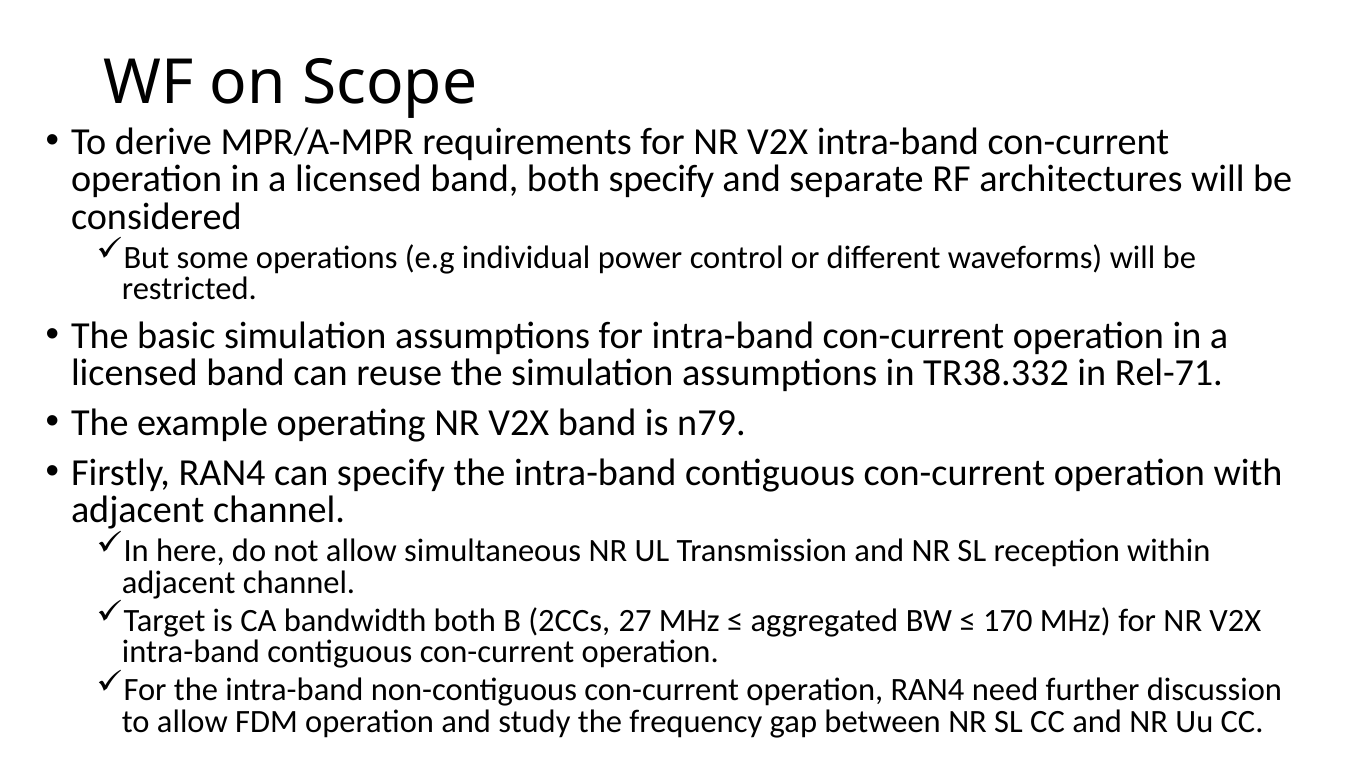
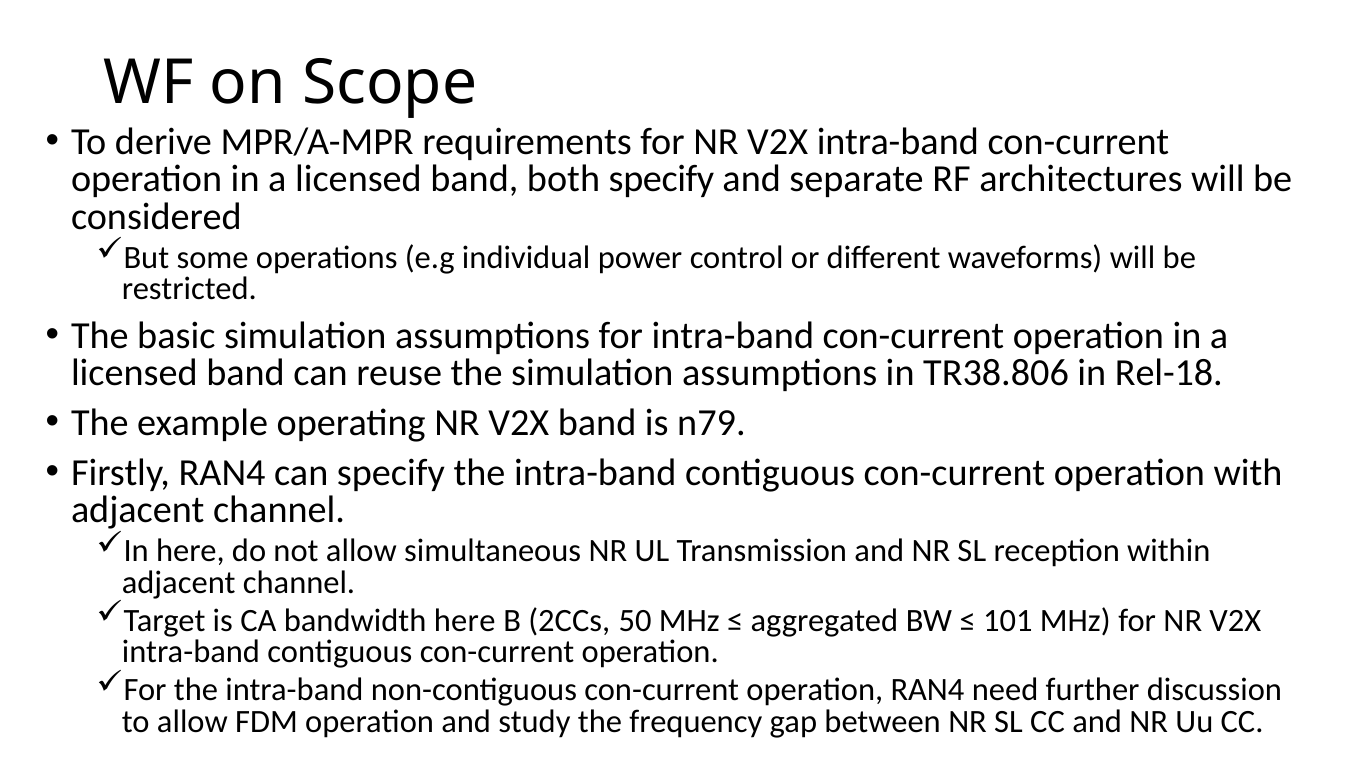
TR38.332: TR38.332 -> TR38.806
Rel-71: Rel-71 -> Rel-18
bandwidth both: both -> here
27: 27 -> 50
170: 170 -> 101
